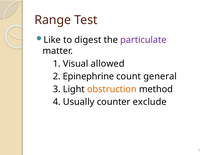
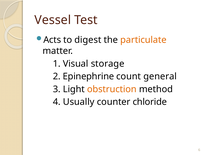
Range: Range -> Vessel
Like: Like -> Acts
particulate colour: purple -> orange
allowed: allowed -> storage
exclude: exclude -> chloride
